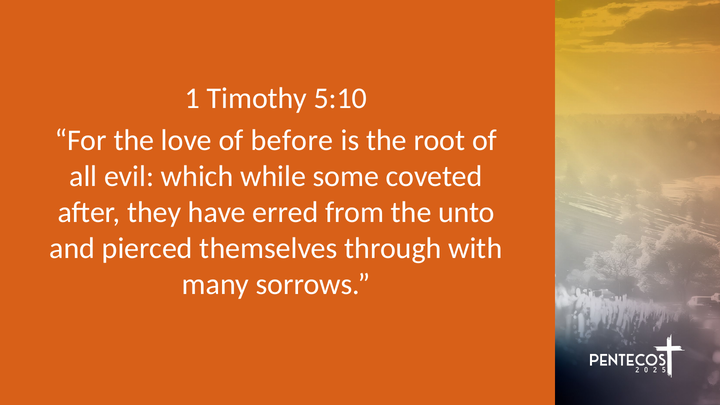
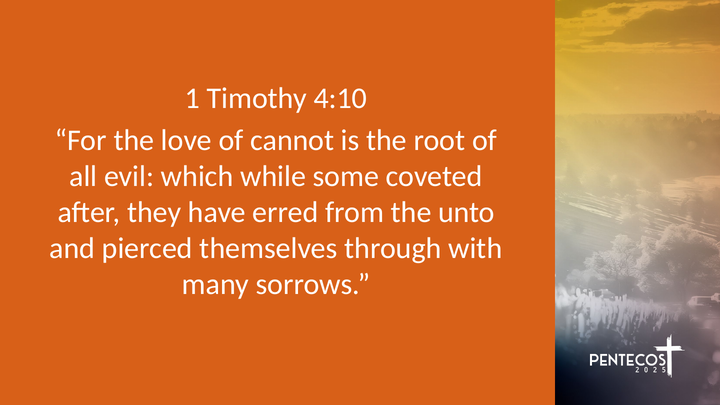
5:10: 5:10 -> 4:10
before: before -> cannot
